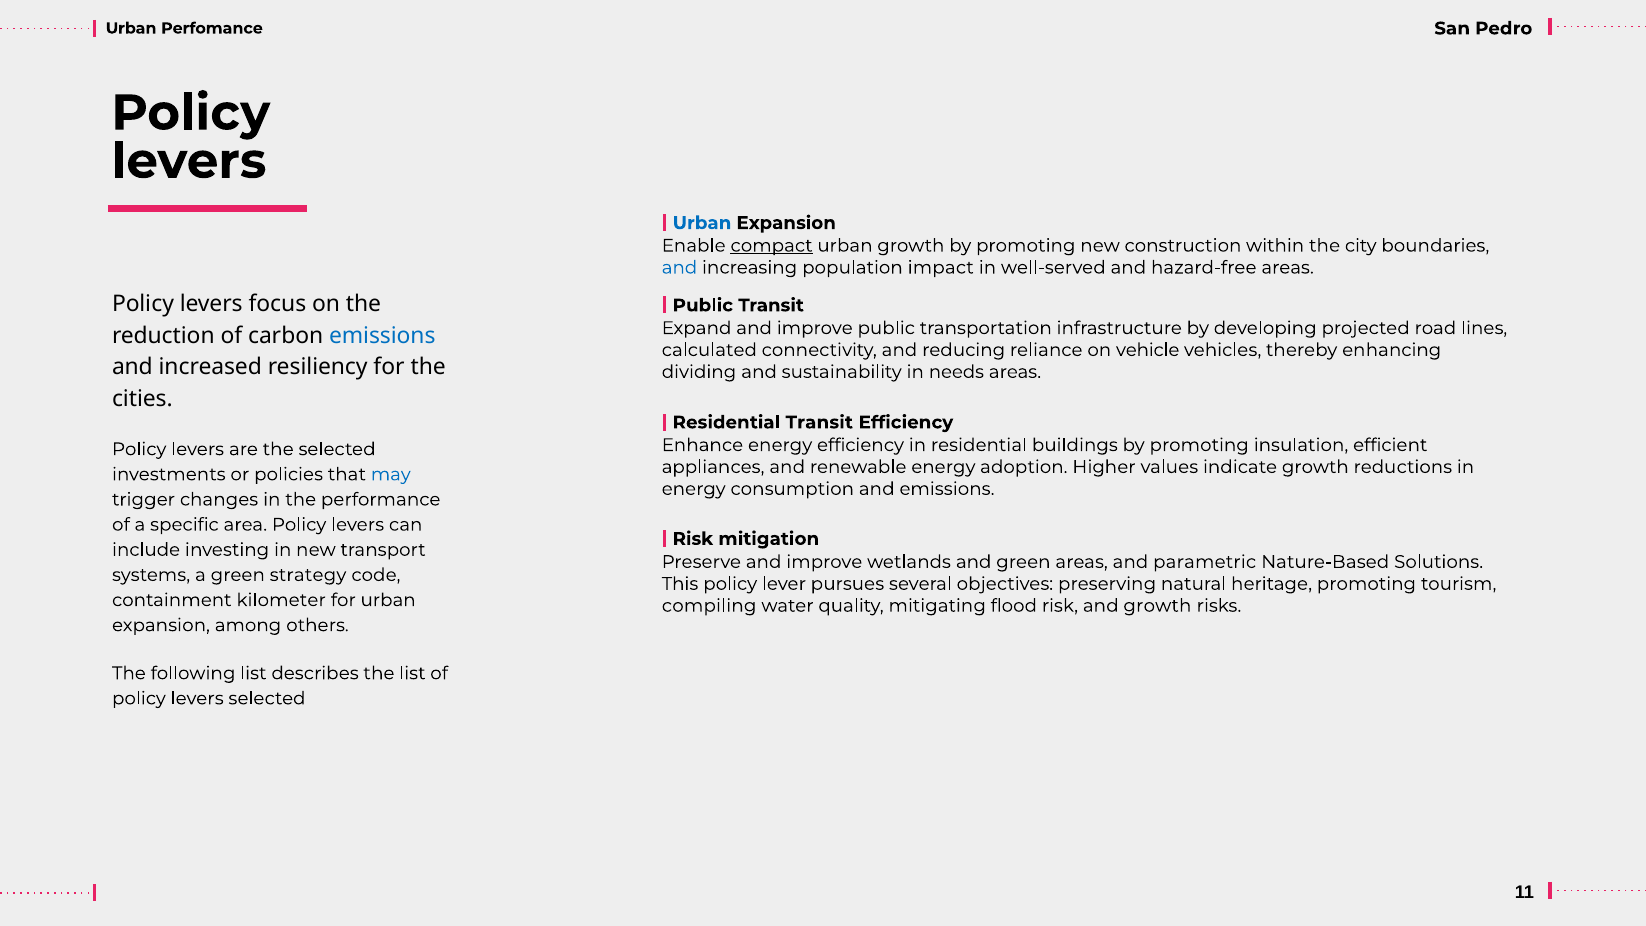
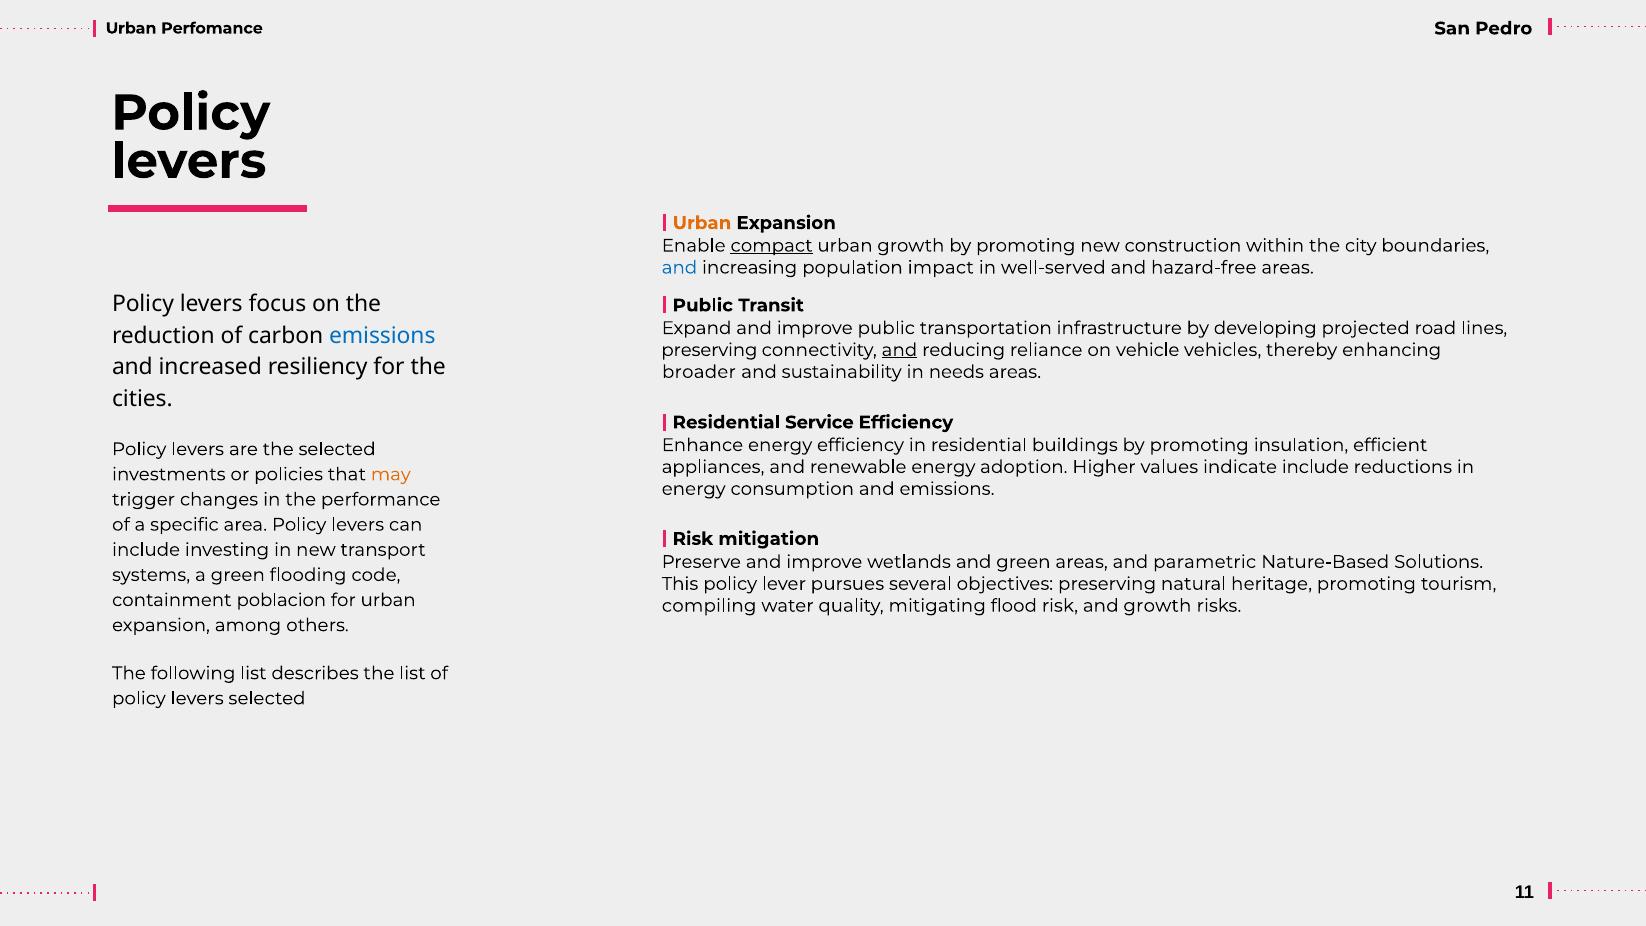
Urban at (702, 223) colour: blue -> orange
calculated at (709, 350): calculated -> preserving
and at (899, 350) underline: none -> present
dividing: dividing -> broader
Residential Transit: Transit -> Service
indicate growth: growth -> include
may colour: blue -> orange
strategy: strategy -> flooding
kilometer: kilometer -> poblacion
